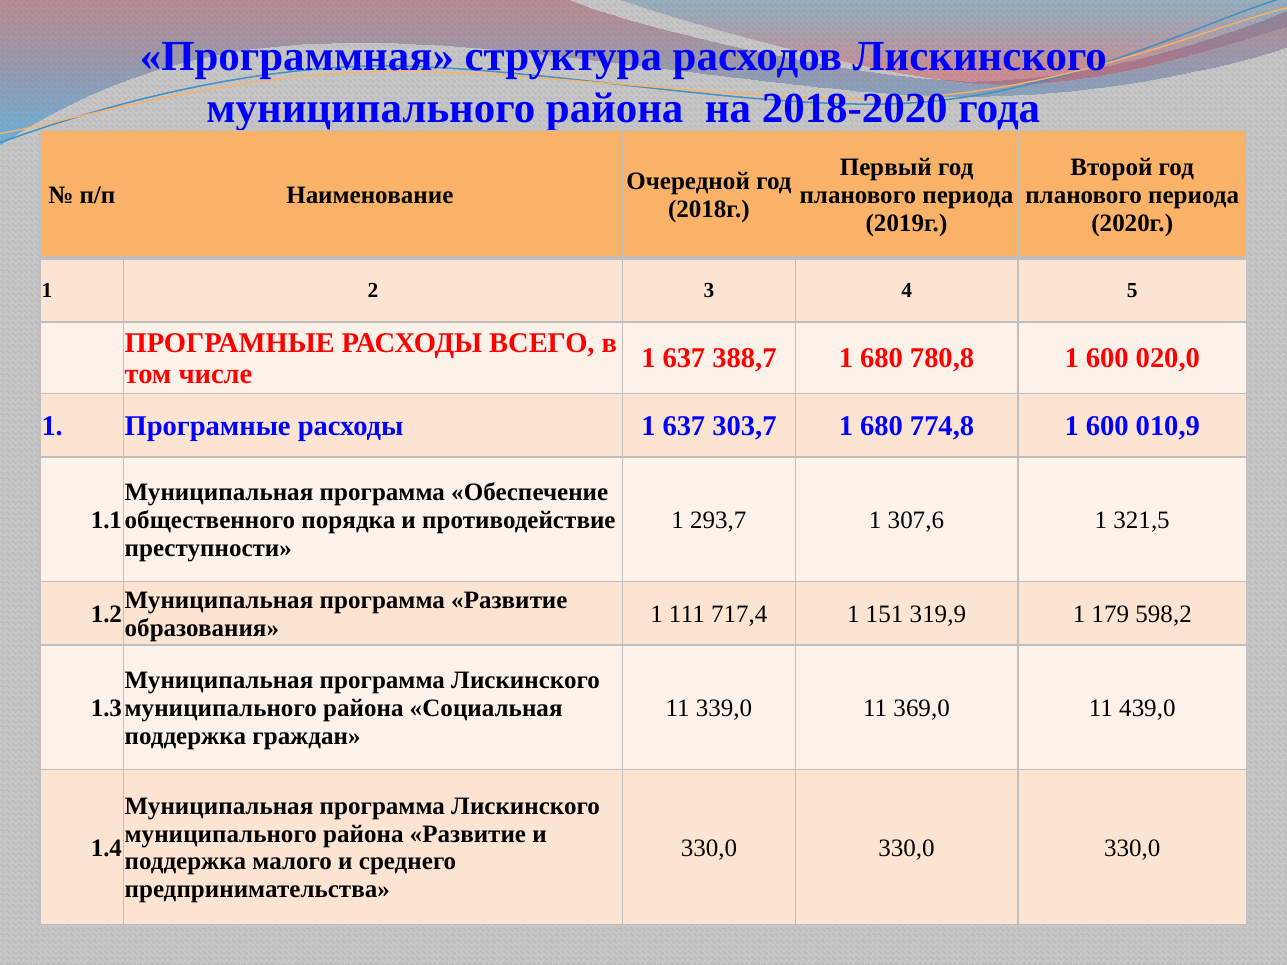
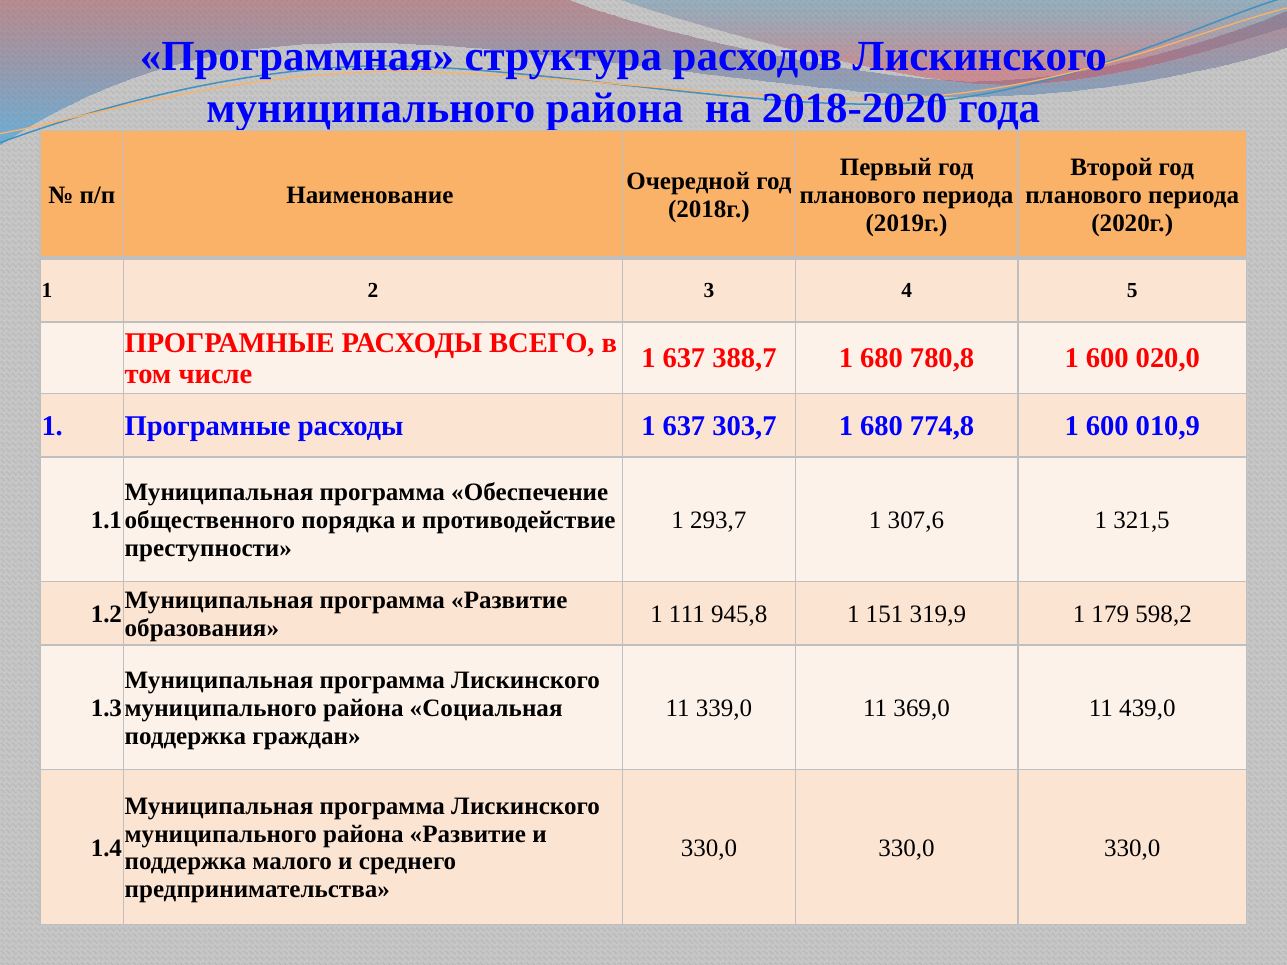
717,4: 717,4 -> 945,8
